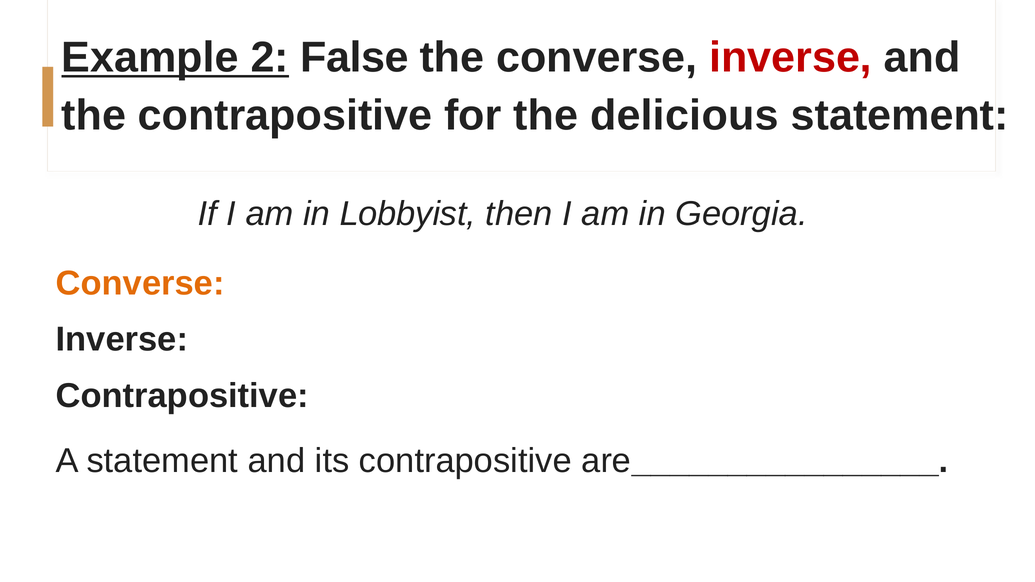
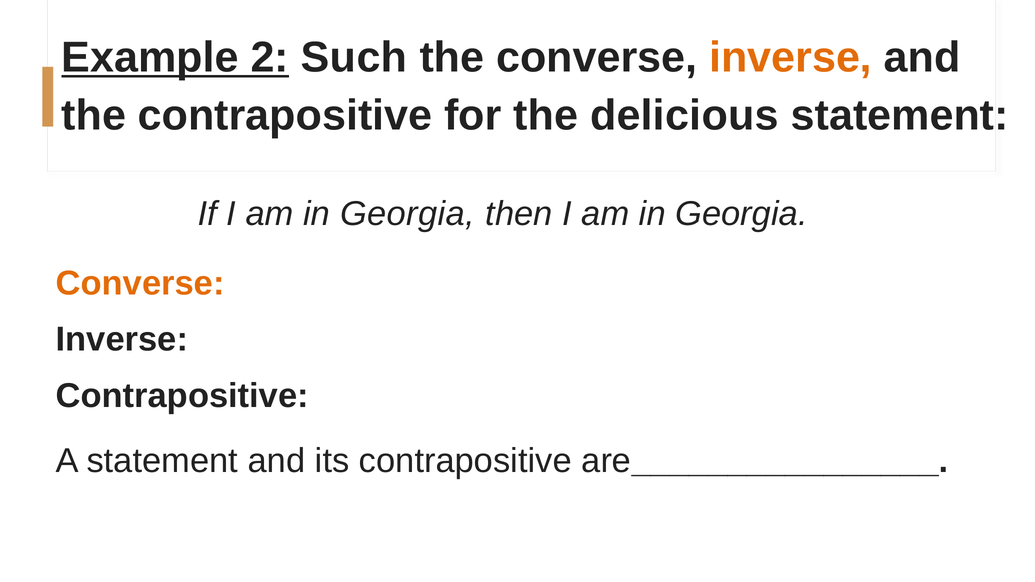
False: False -> Such
inverse at (791, 57) colour: red -> orange
Lobbyist at (408, 214): Lobbyist -> Georgia
